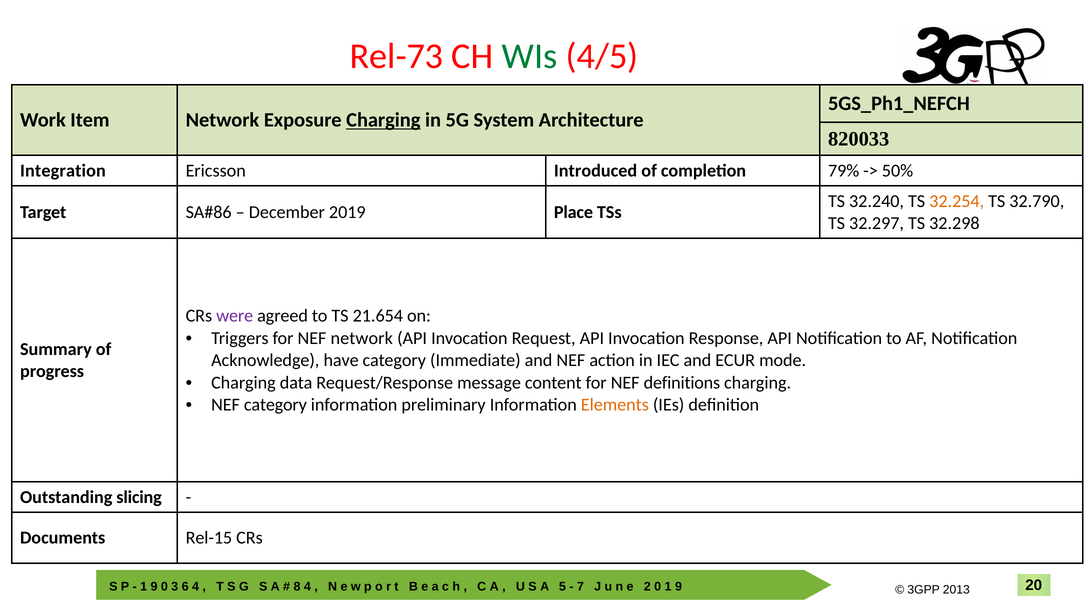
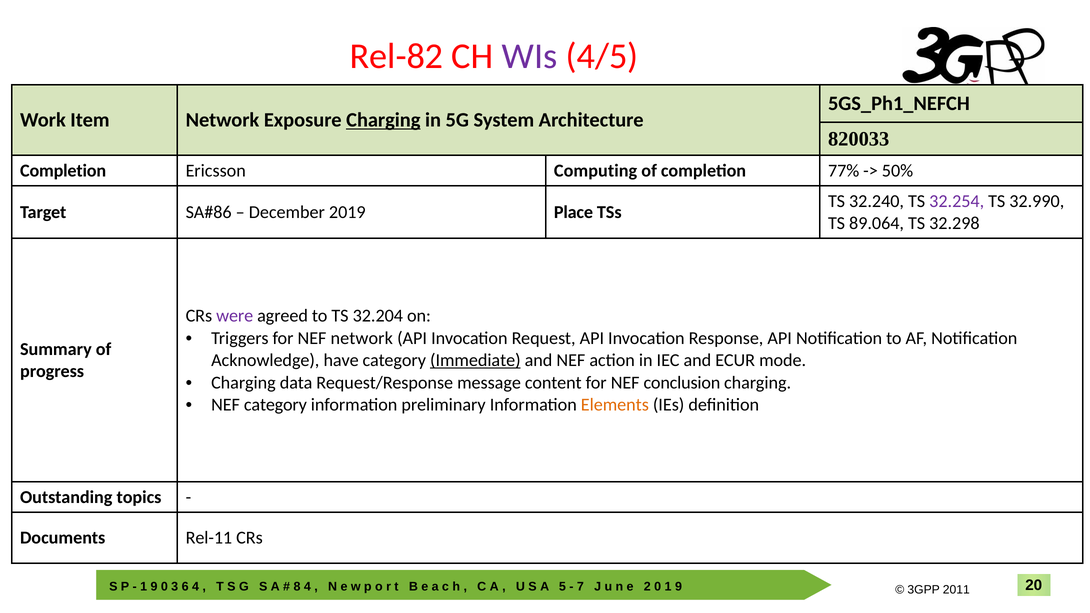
Rel-73: Rel-73 -> Rel-82
WIs colour: green -> purple
Integration at (63, 171): Integration -> Completion
Introduced: Introduced -> Computing
79%: 79% -> 77%
32.254 colour: orange -> purple
32.790: 32.790 -> 32.990
32.297: 32.297 -> 89.064
21.654: 21.654 -> 32.204
Immediate underline: none -> present
definitions: definitions -> conclusion
slicing: slicing -> topics
Rel-15: Rel-15 -> Rel-11
2013: 2013 -> 2011
